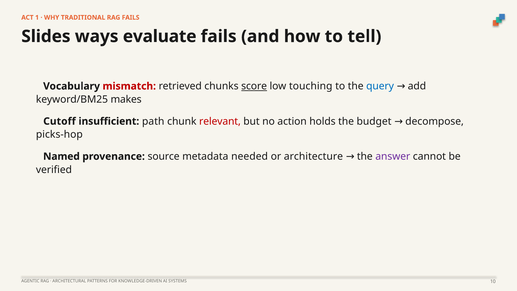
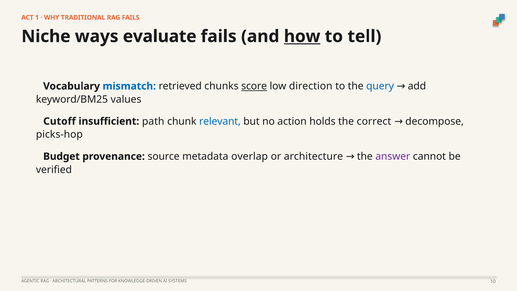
Slides: Slides -> Niche
how underline: none -> present
mismatch colour: red -> blue
touching: touching -> direction
makes: makes -> values
relevant colour: red -> blue
budget: budget -> correct
Named: Named -> Budget
needed: needed -> overlap
